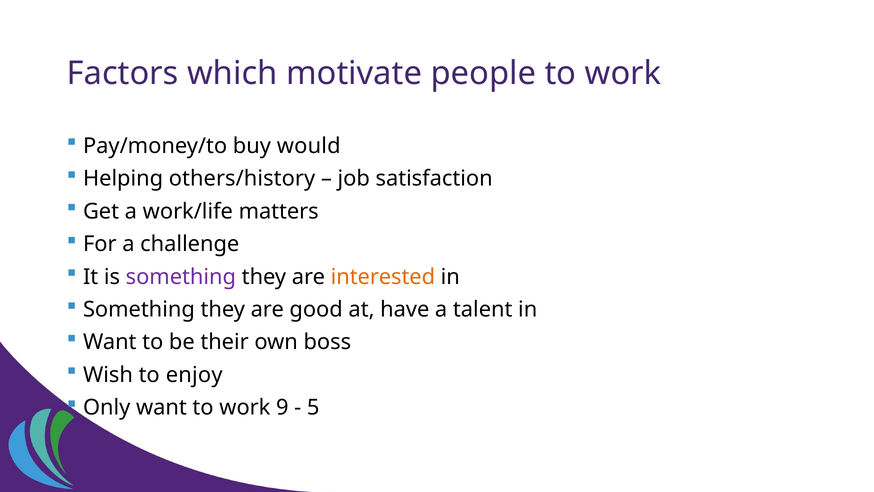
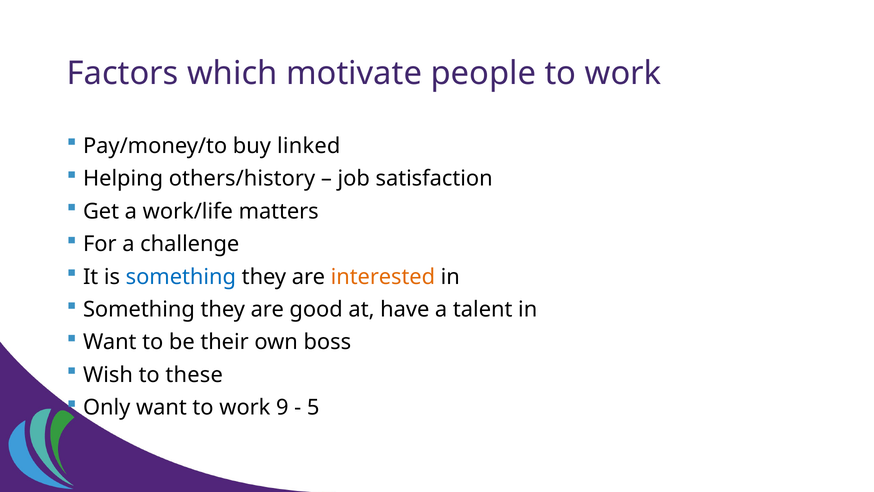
would: would -> linked
something at (181, 277) colour: purple -> blue
enjoy: enjoy -> these
